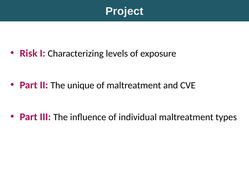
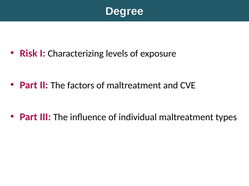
Project: Project -> Degree
unique: unique -> factors
